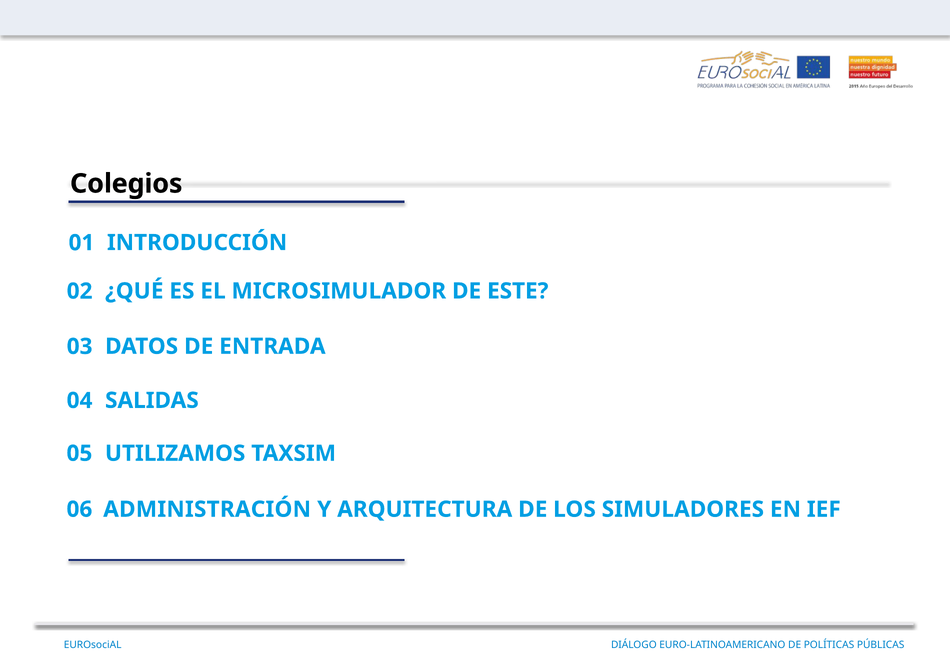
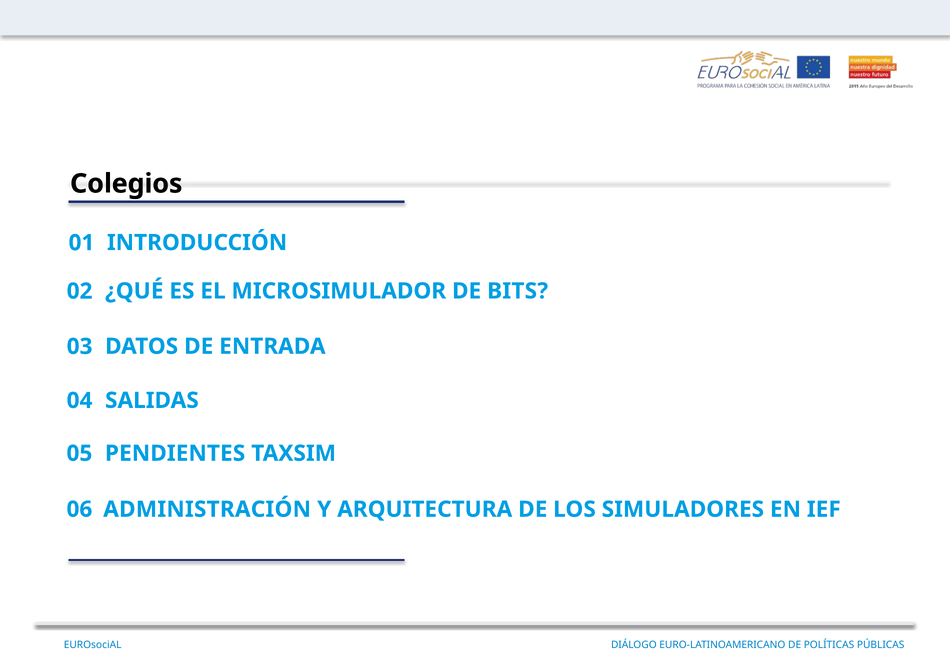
ESTE: ESTE -> BITS
UTILIZAMOS: UTILIZAMOS -> PENDIENTES
